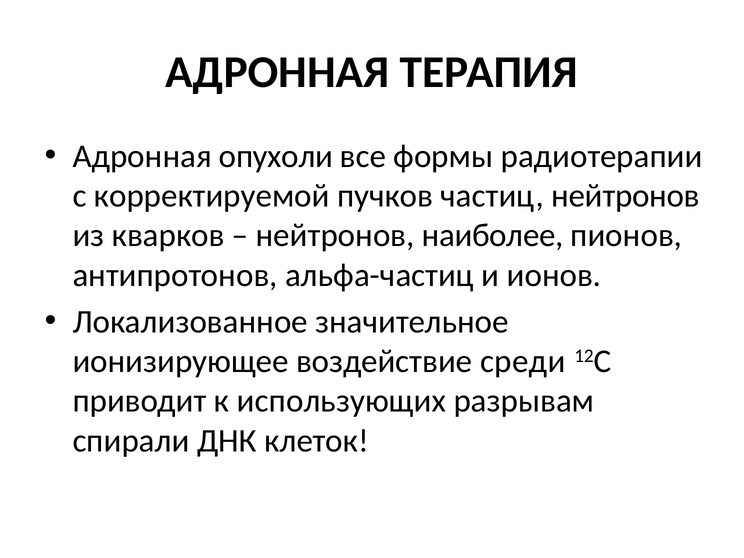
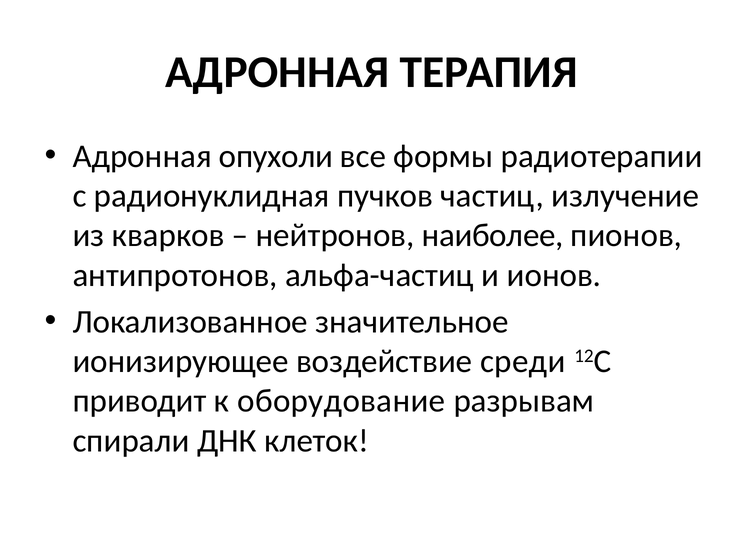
корректируемой: корректируемой -> радионуклидная
частиц нейтронов: нейтронов -> излучение
использующих: использующих -> оборудование
